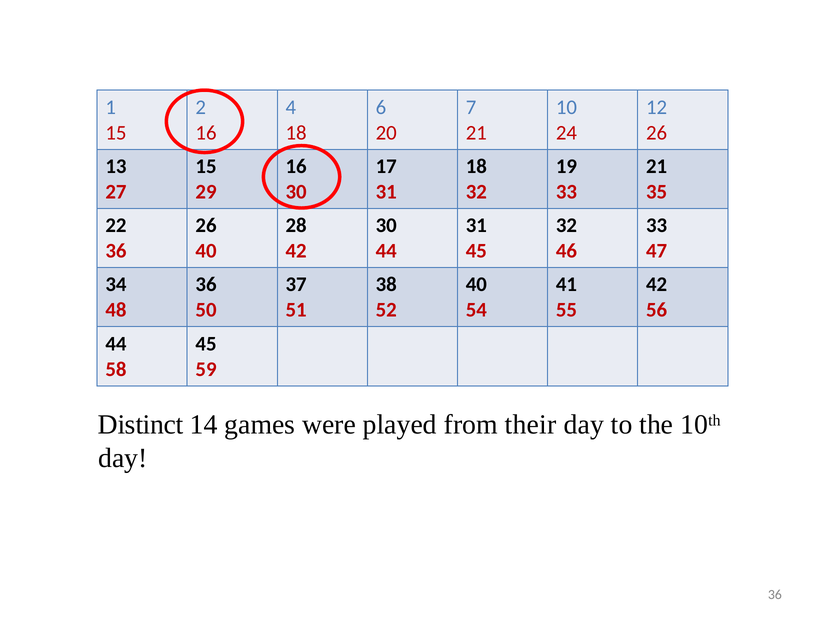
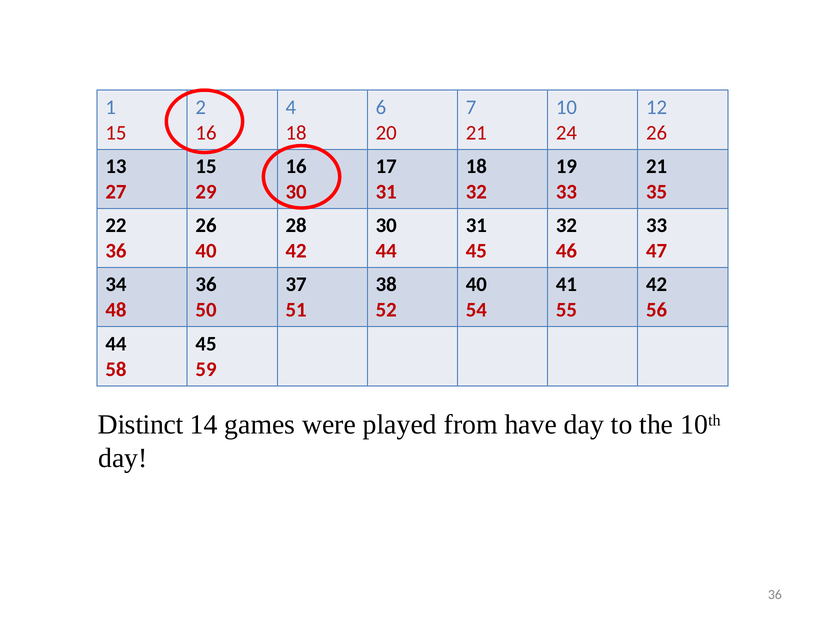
their: their -> have
